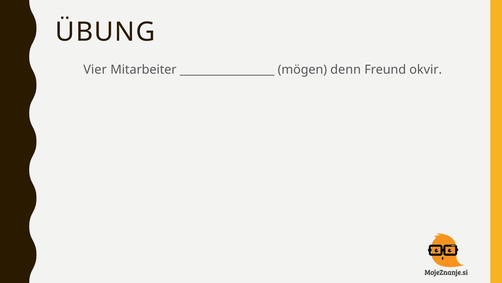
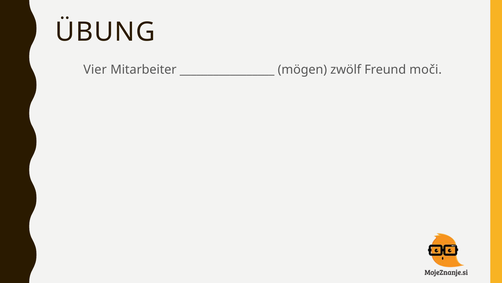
denn: denn -> zwölf
okvir: okvir -> moči
